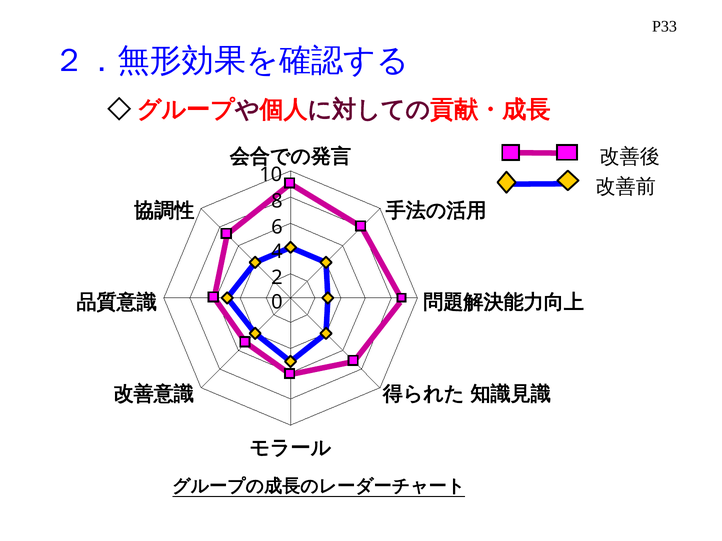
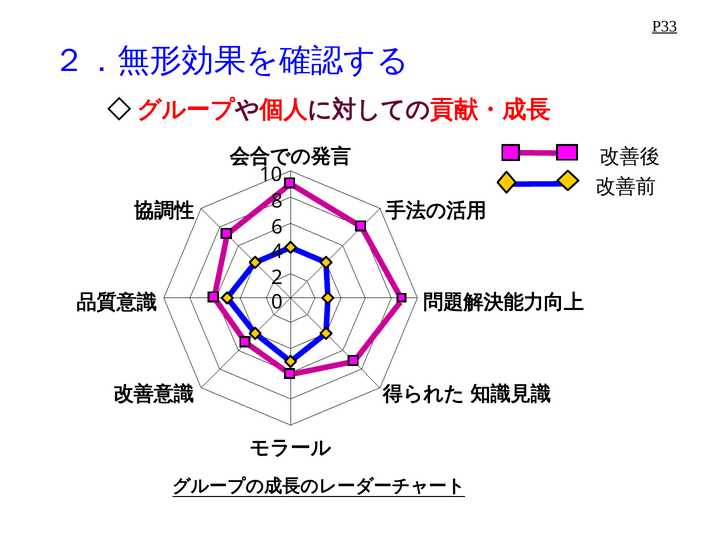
P33 underline: none -> present
